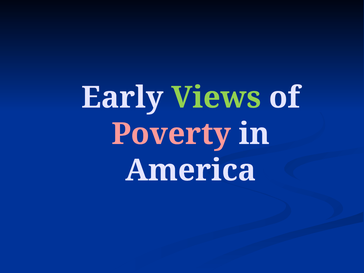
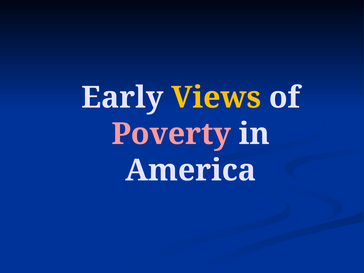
Views colour: light green -> yellow
